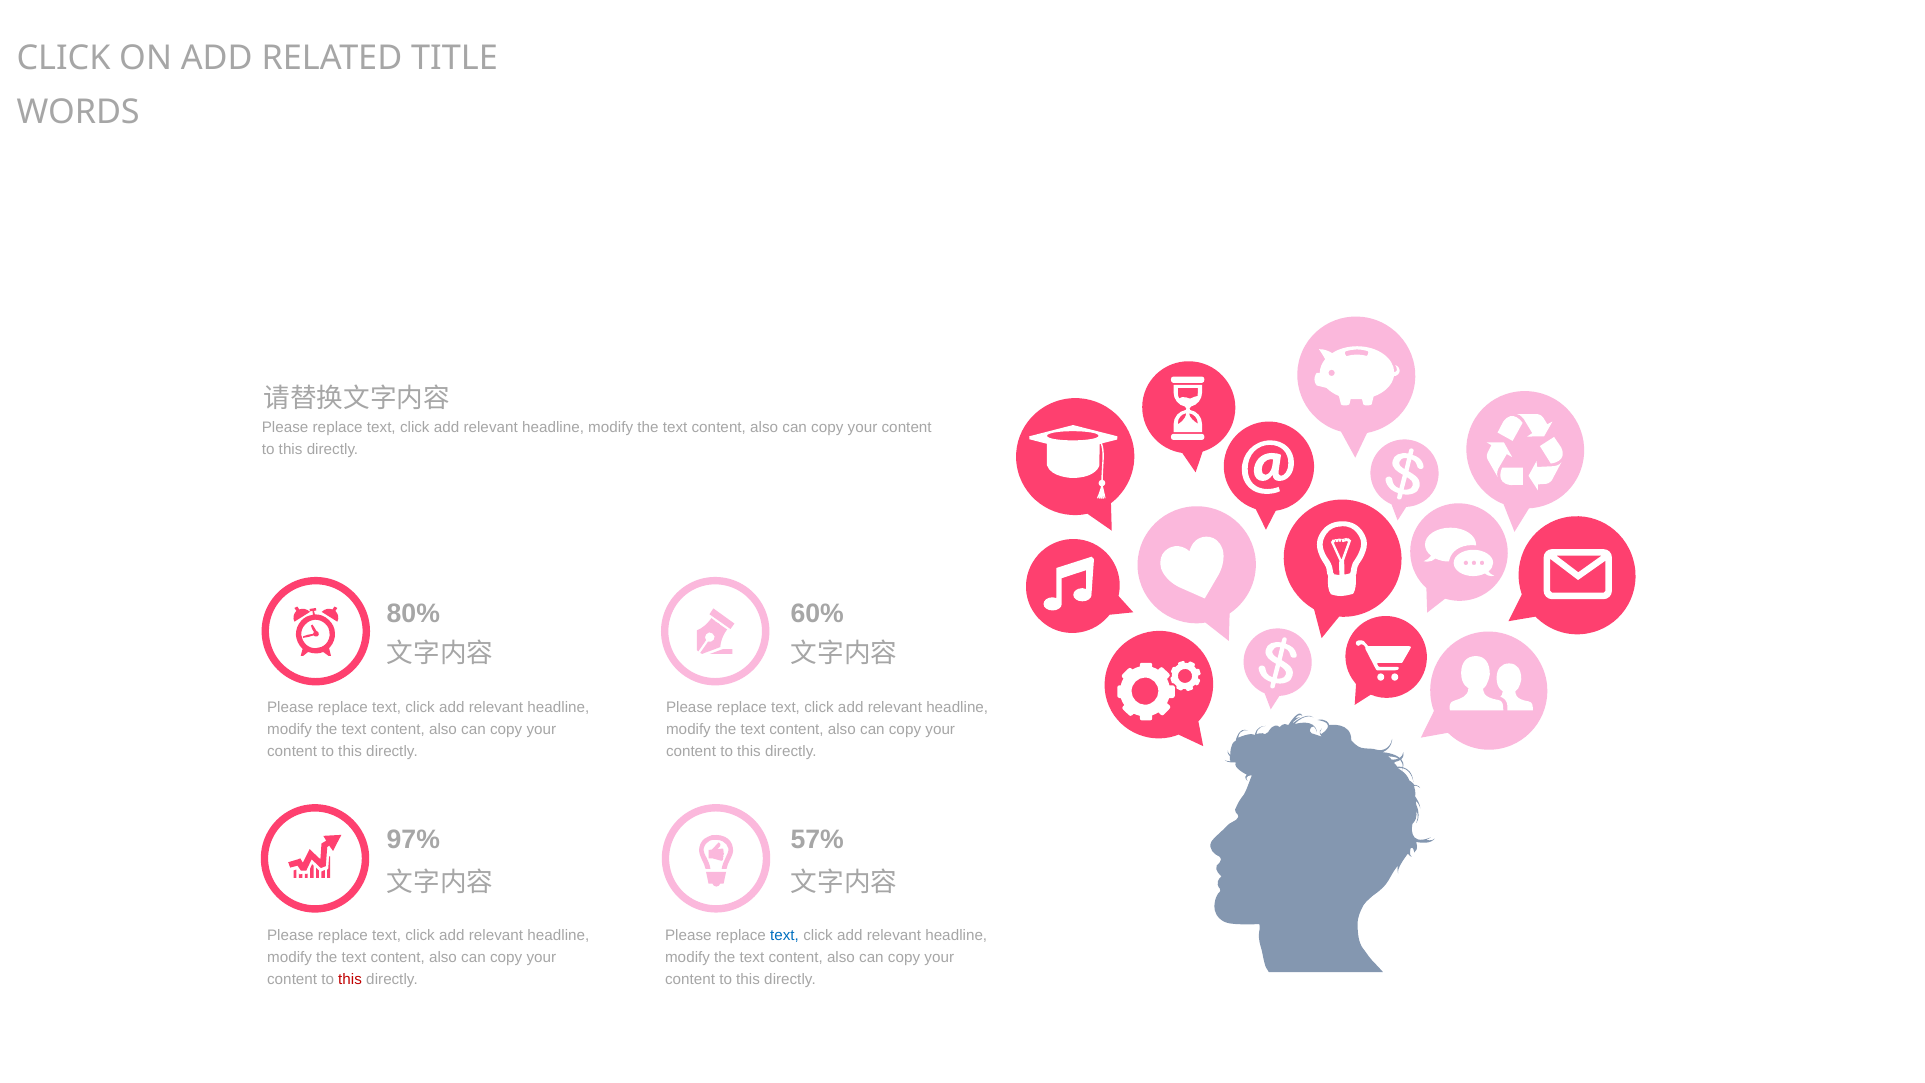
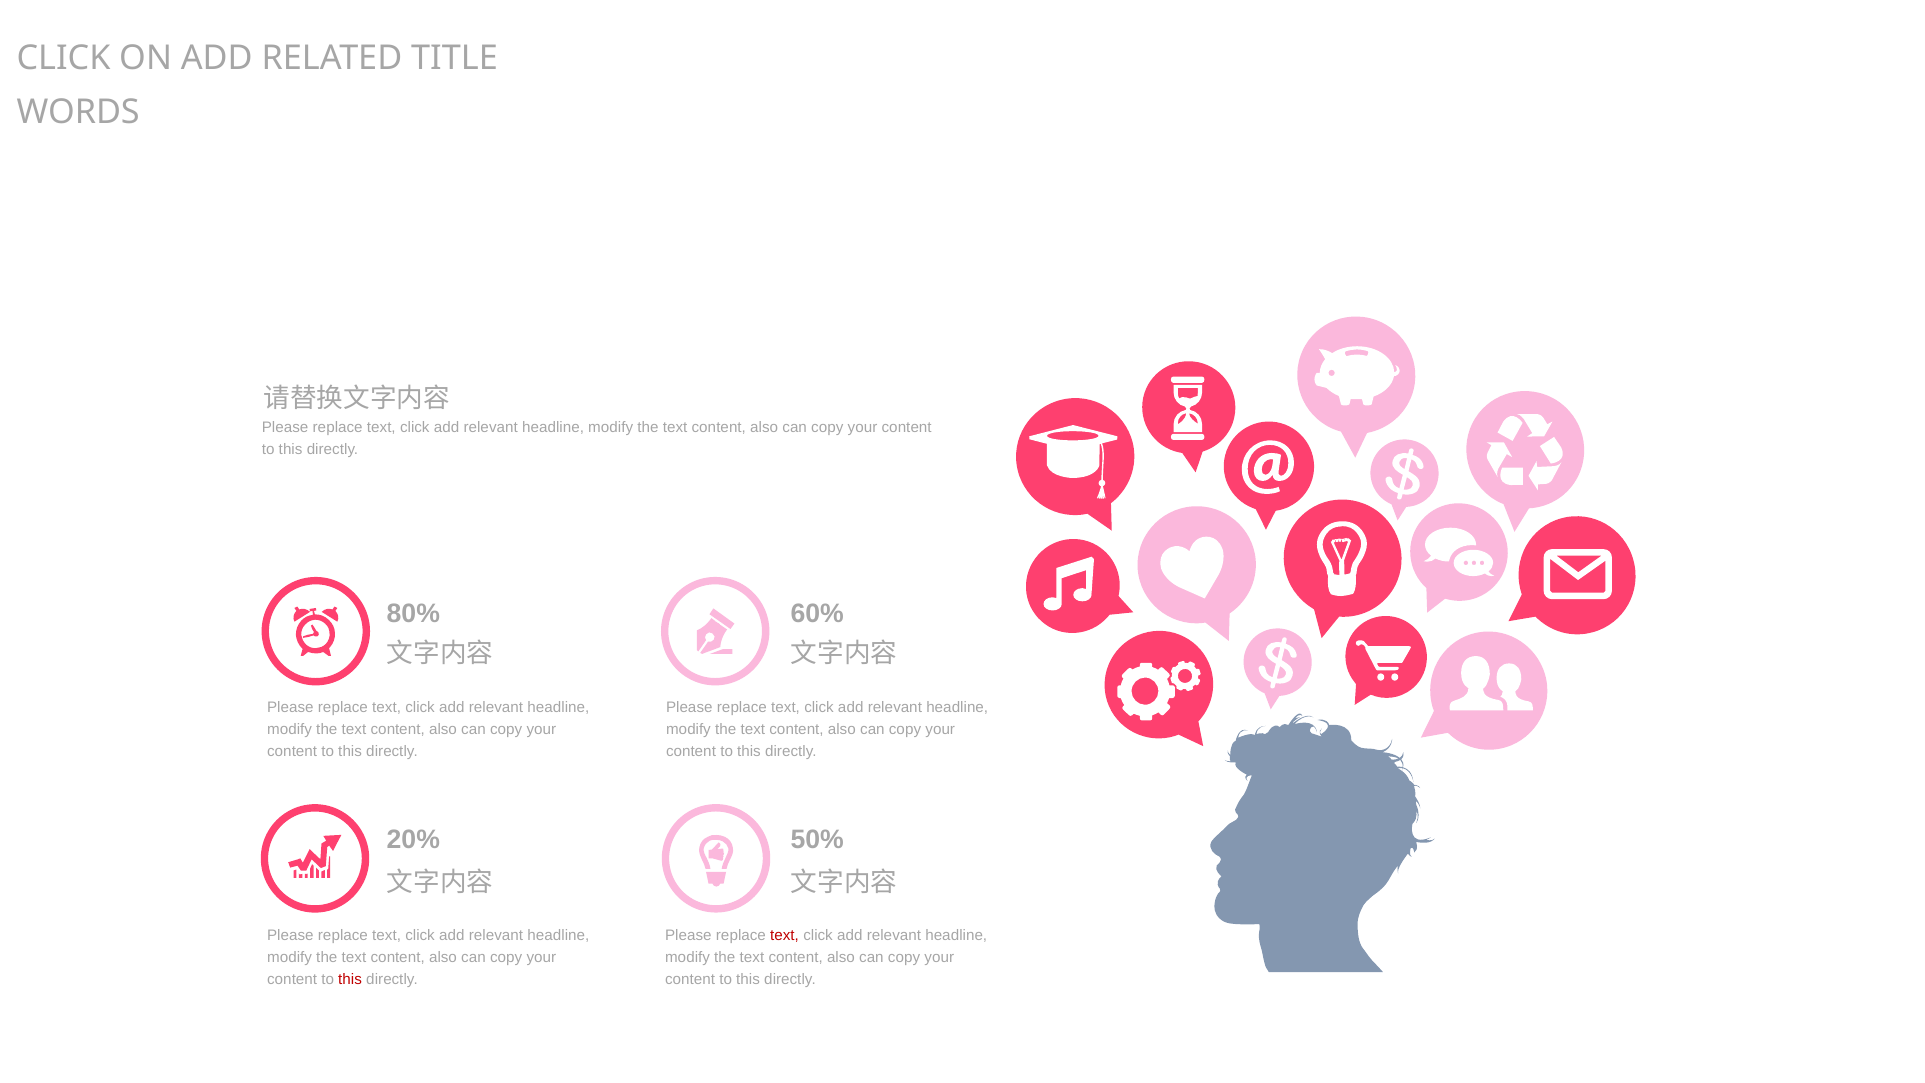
97%: 97% -> 20%
57%: 57% -> 50%
text at (785, 935) colour: blue -> red
